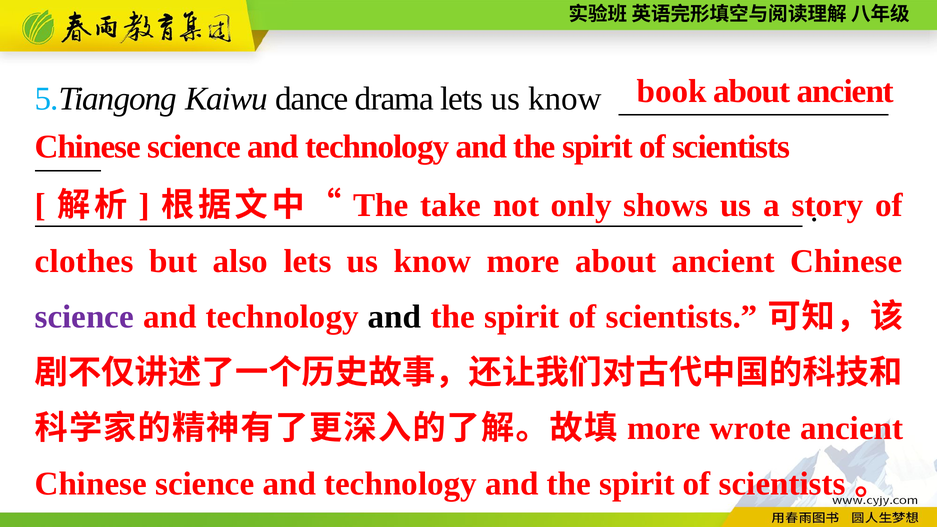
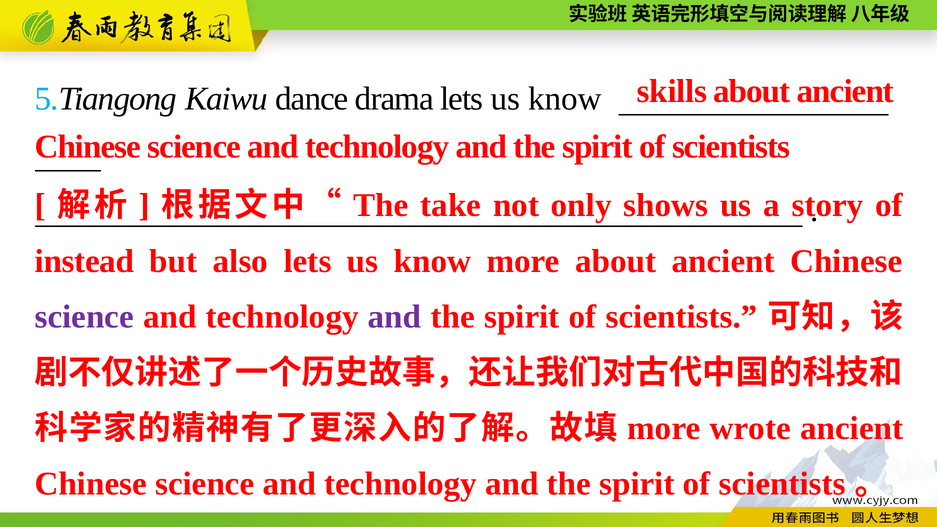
book: book -> skills
clothes: clothes -> instead
and at (395, 317) colour: black -> purple
